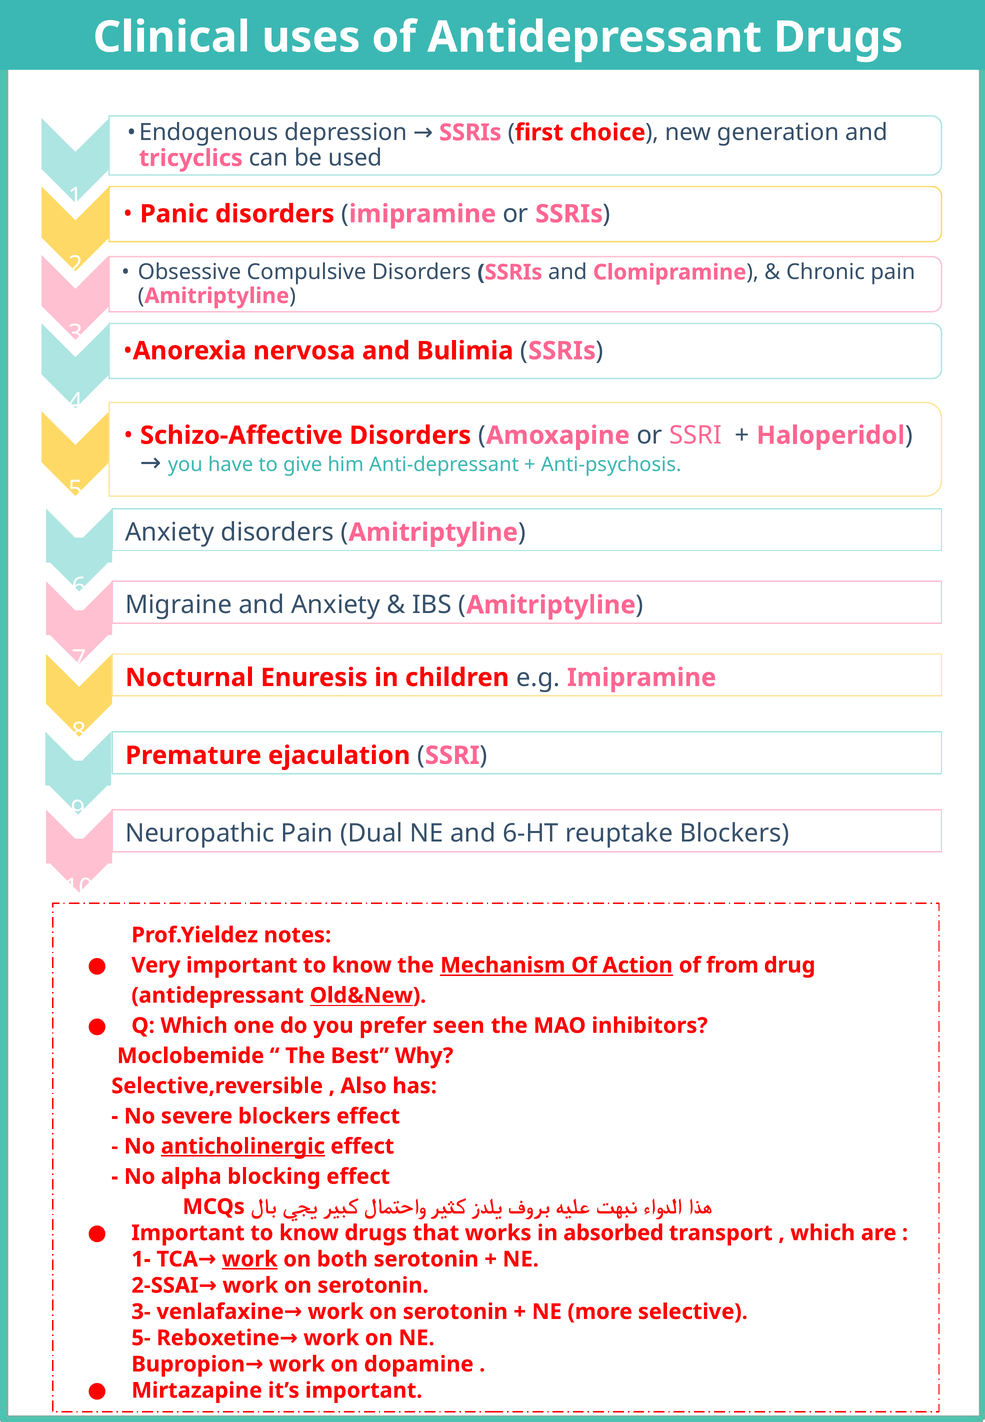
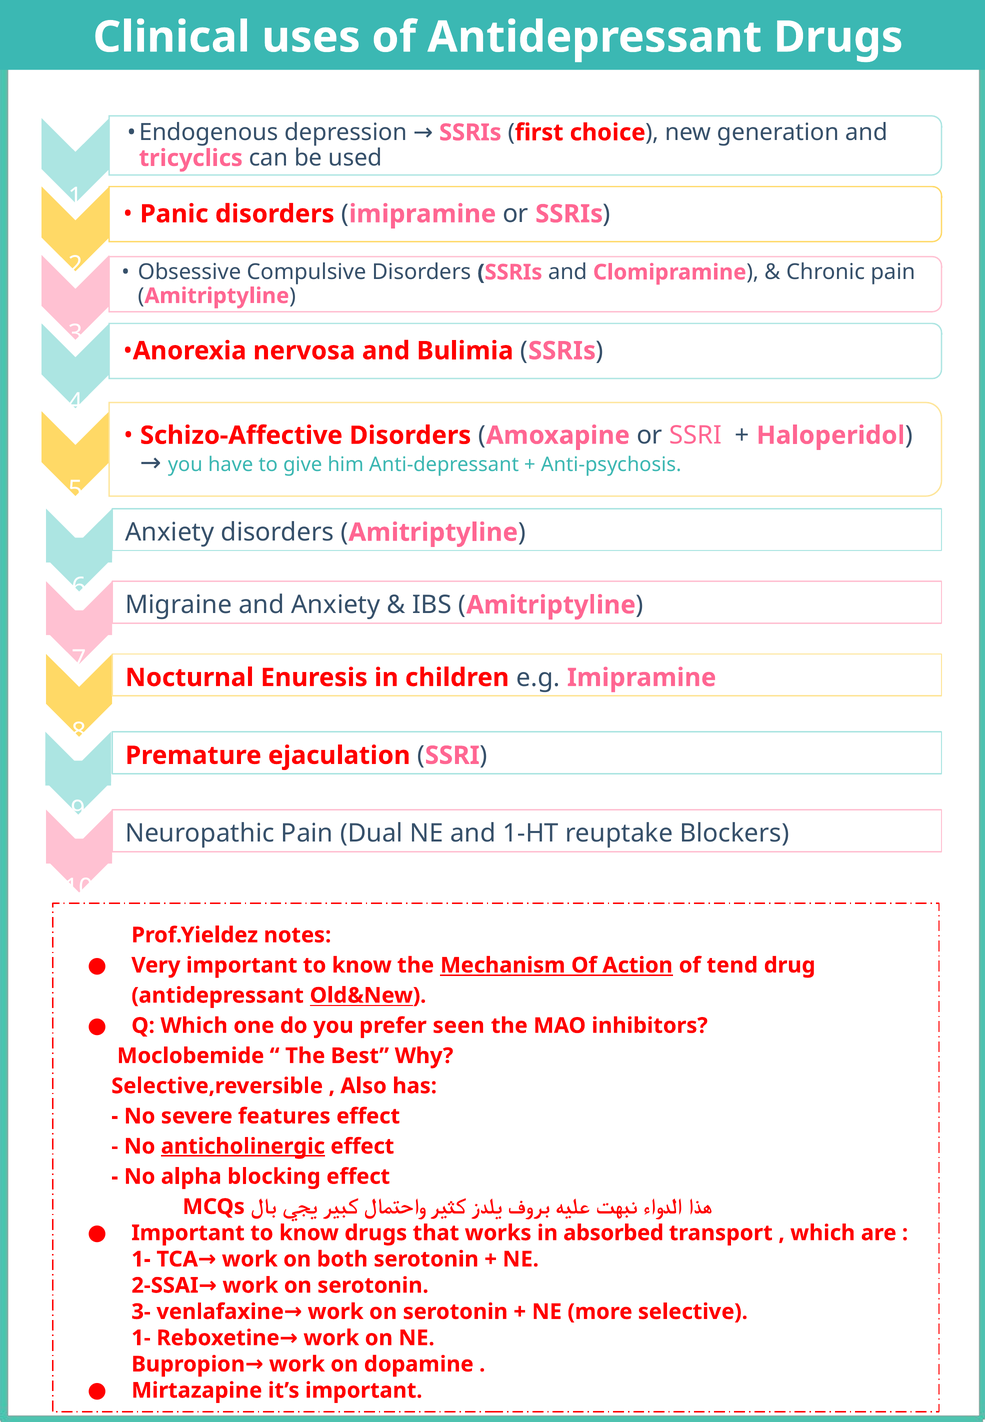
6-HT: 6-HT -> 1-HT
from: from -> tend
severe blockers: blockers -> features
work at (250, 1260) underline: present -> none
5- at (141, 1339): 5- -> 1-
